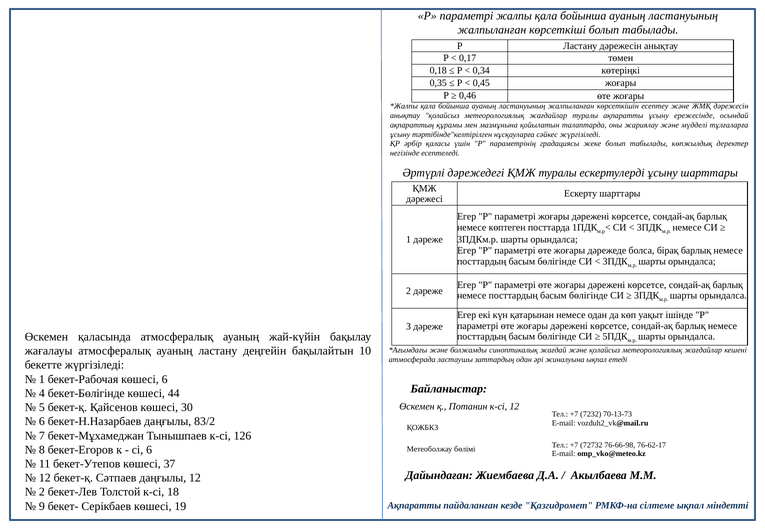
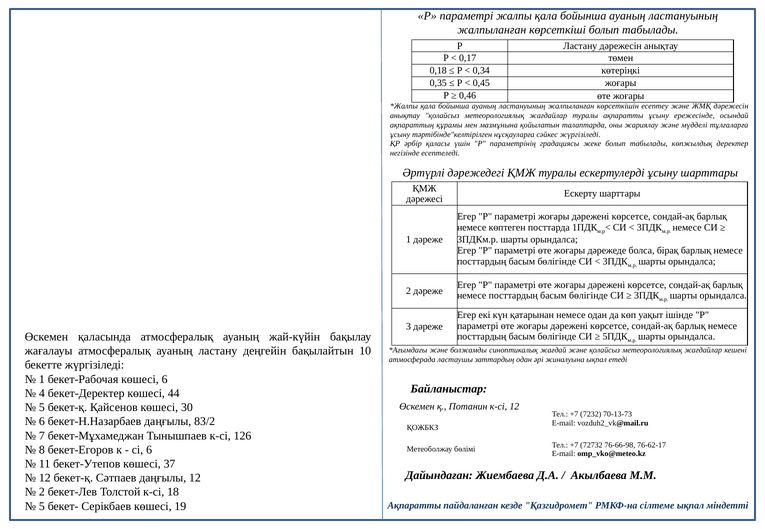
бекет-Бөлігінде: бекет-Бөлігінде -> бекет-Деректер
9 at (42, 507): 9 -> 5
